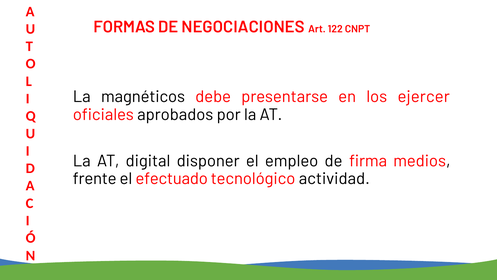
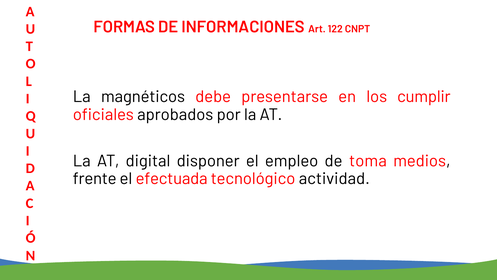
NEGOCIACIONES: NEGOCIACIONES -> INFORMACIONES
ejercer: ejercer -> cumplir
firma: firma -> toma
efectuado: efectuado -> efectuada
